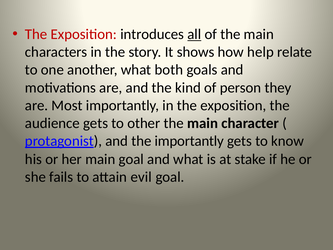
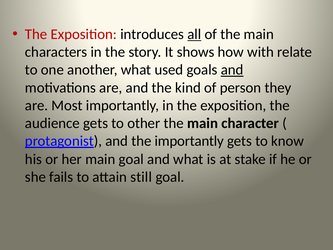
help: help -> with
both: both -> used
and at (232, 70) underline: none -> present
evil: evil -> still
